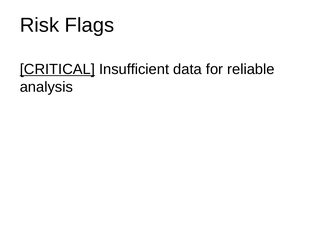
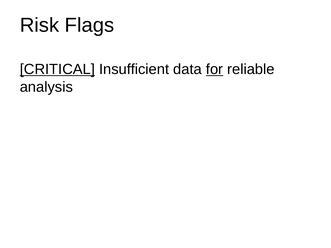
for underline: none -> present
